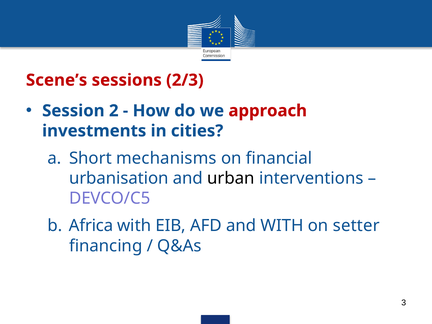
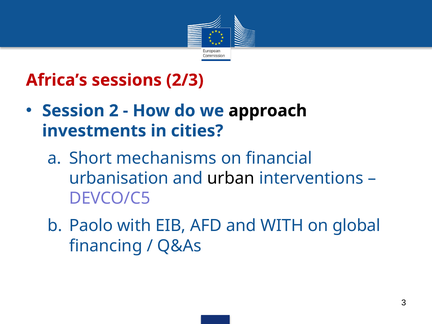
Scene’s: Scene’s -> Africa’s
approach colour: red -> black
Africa: Africa -> Paolo
setter: setter -> global
